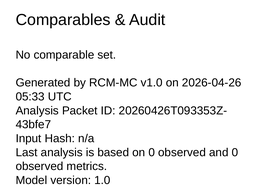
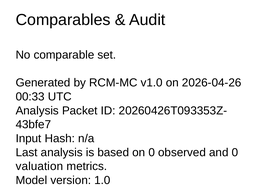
05:33: 05:33 -> 00:33
observed at (39, 166): observed -> valuation
